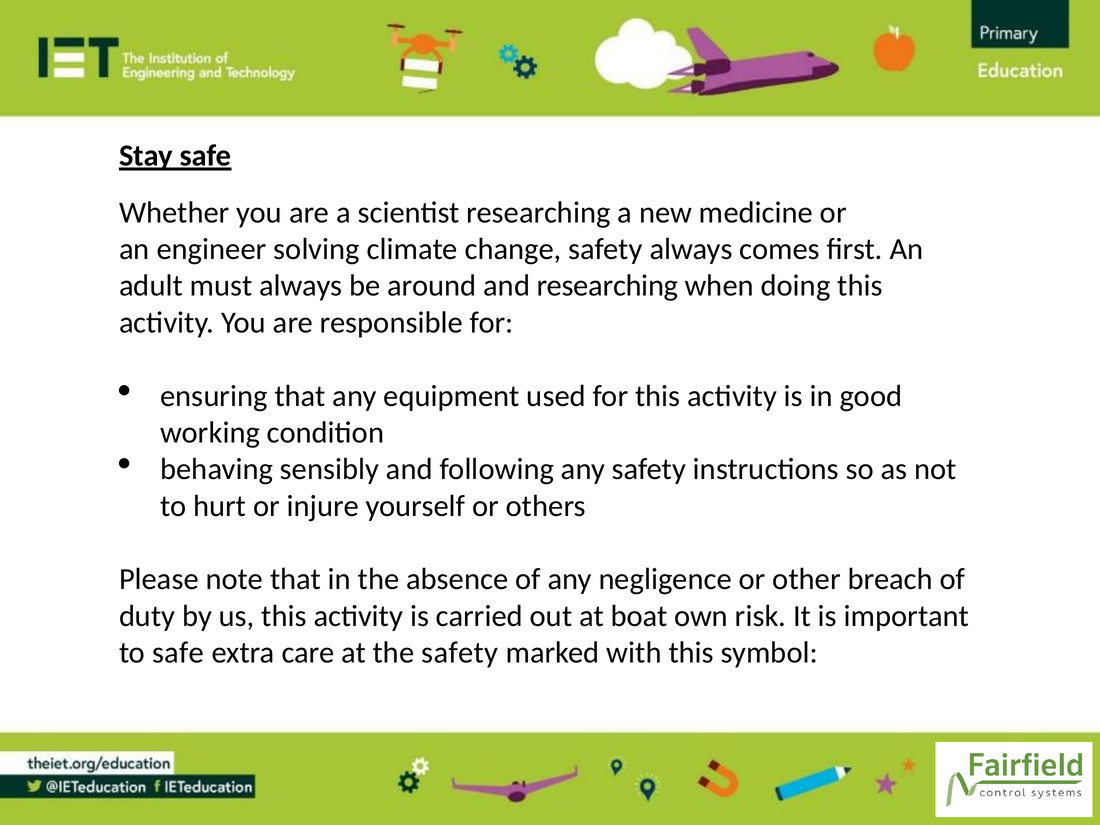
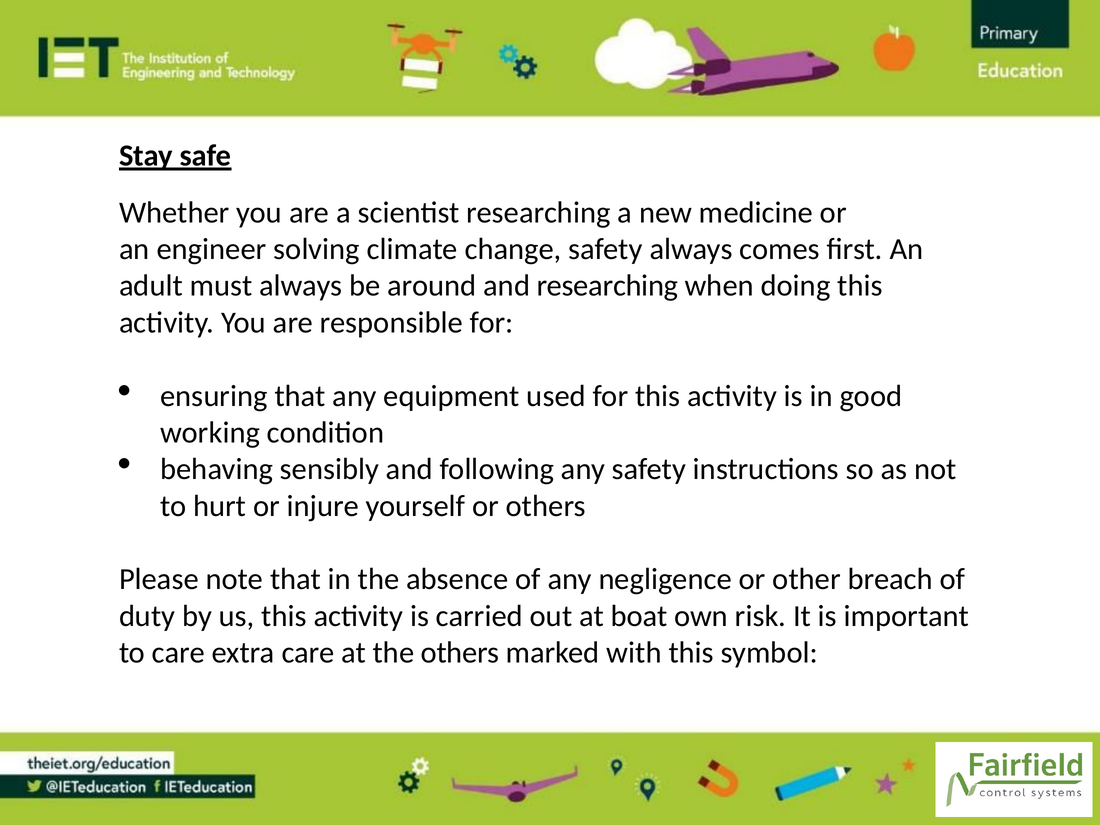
to safe: safe -> care
the safety: safety -> others
